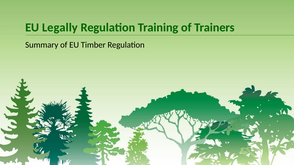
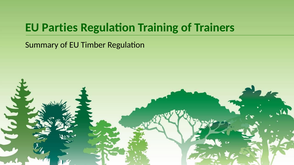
Legally: Legally -> Parties
